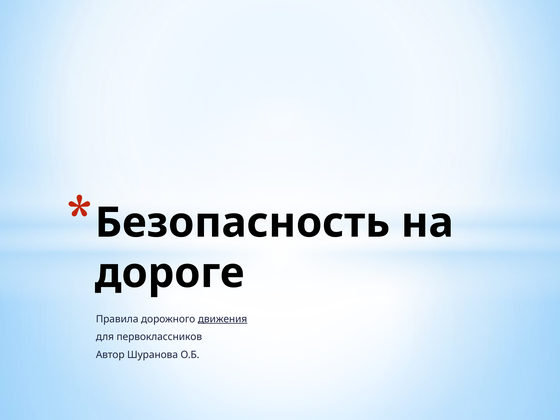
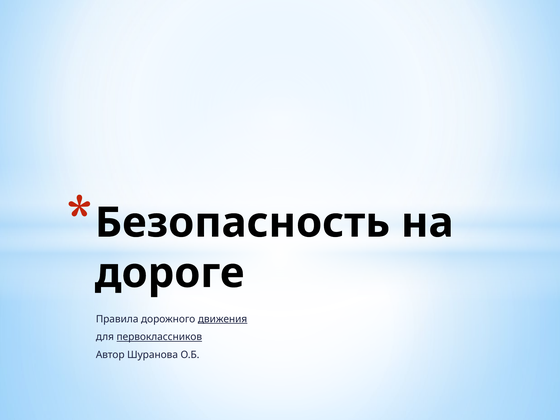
первоклассников underline: none -> present
